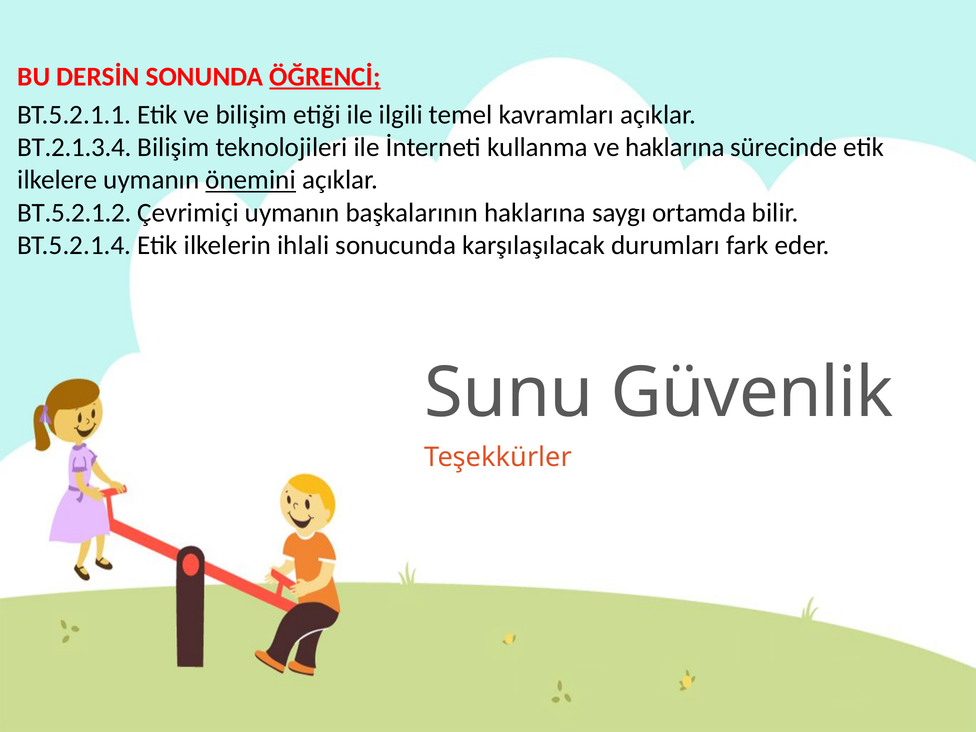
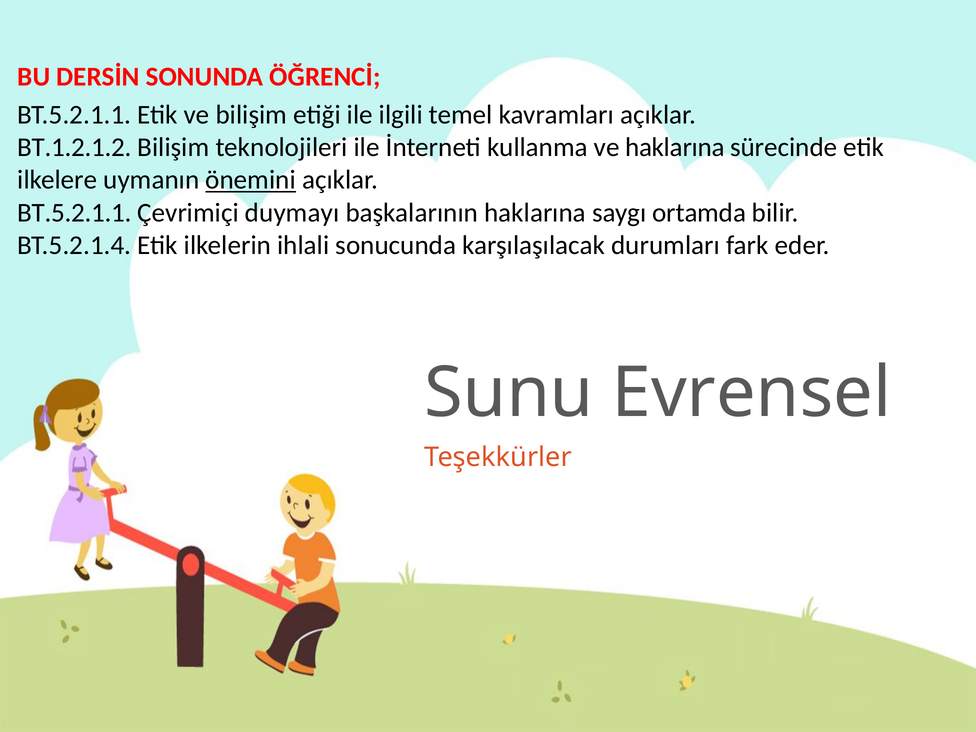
ÖĞRENCİ underline: present -> none
BT.2.1.3.4: BT.2.1.3.4 -> BT.1.2.1.2
BT.5.2.1.2 at (74, 213): BT.5.2.1.2 -> BT.5.2.1.1
Çevrimiçi uymanın: uymanın -> duymayı
Güvenlik: Güvenlik -> Evrensel
